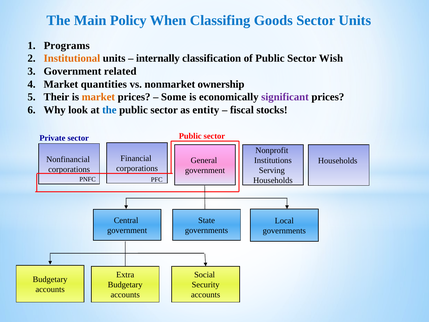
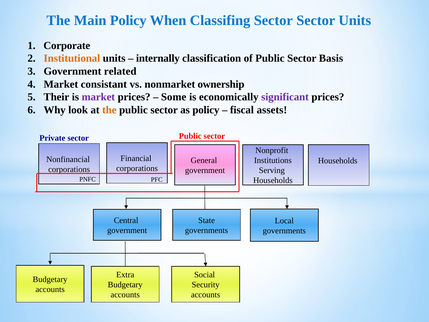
Classifing Goods: Goods -> Sector
Programs: Programs -> Corporate
Wish: Wish -> Basis
quantities: quantities -> consistant
market at (98, 97) colour: orange -> purple
the at (109, 110) colour: blue -> orange
as entity: entity -> policy
stocks: stocks -> assets
